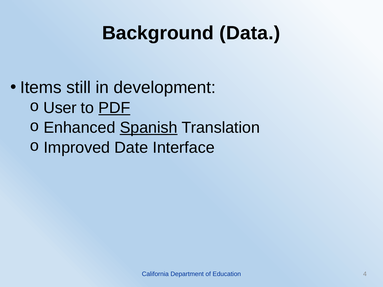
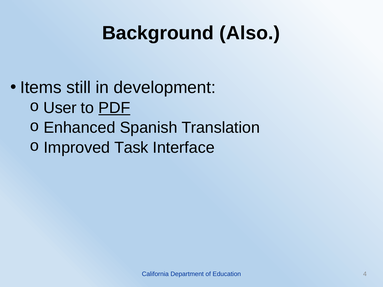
Data: Data -> Also
Spanish underline: present -> none
Date: Date -> Task
